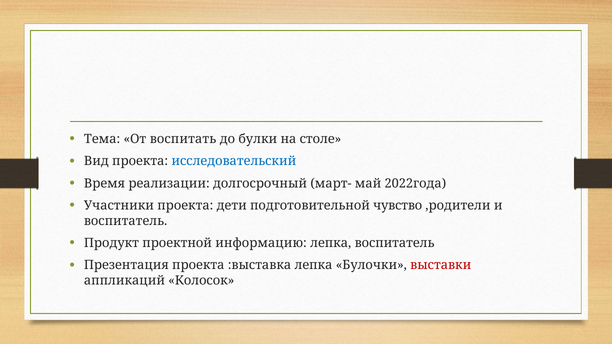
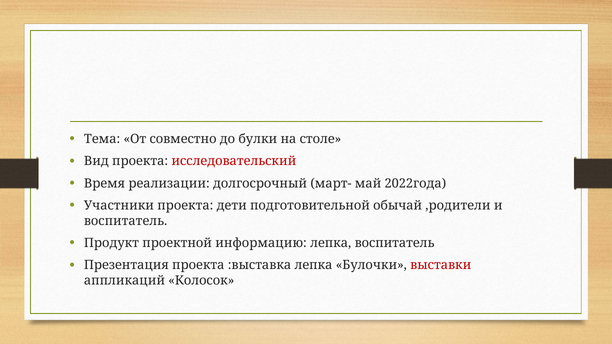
воспитать: воспитать -> совместно
исследовательский colour: blue -> red
чувство: чувство -> обычай
